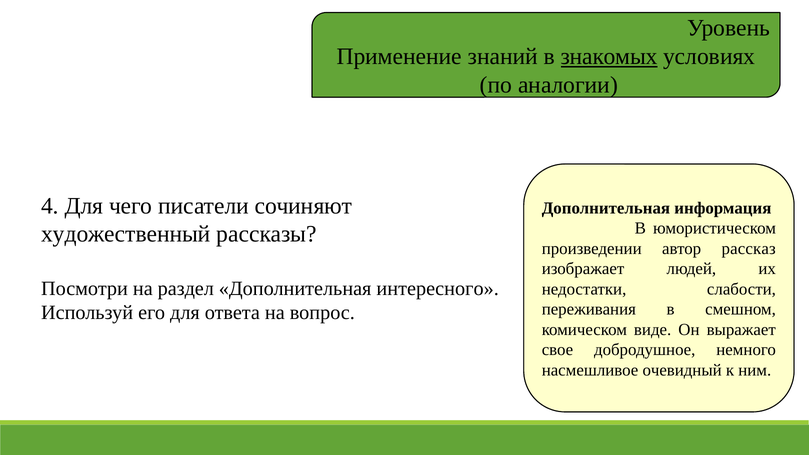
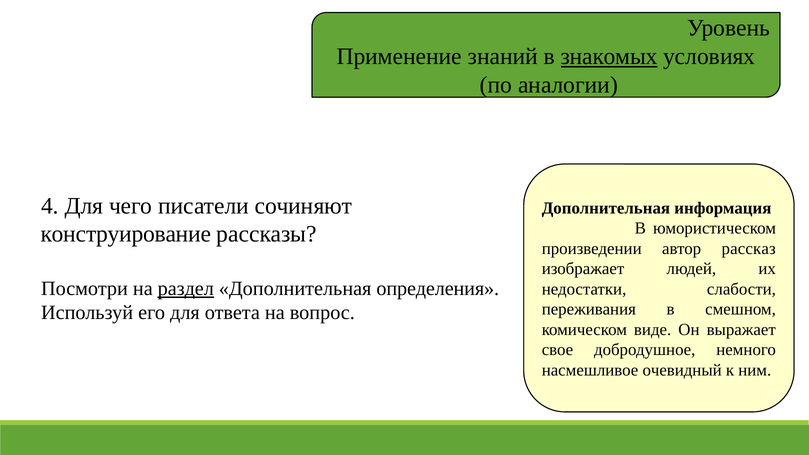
художественный: художественный -> конструирование
раздел underline: none -> present
интересного: интересного -> определения
